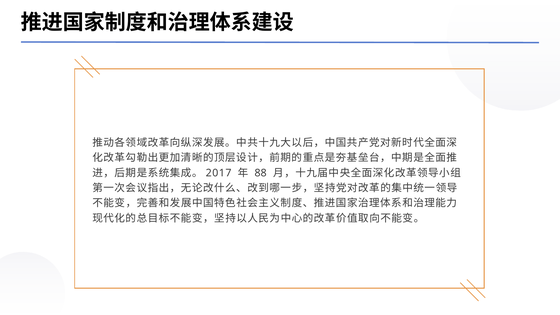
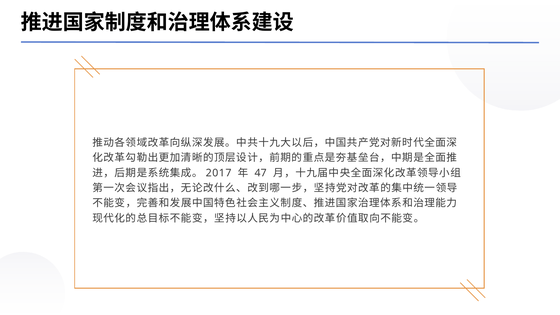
88: 88 -> 47
